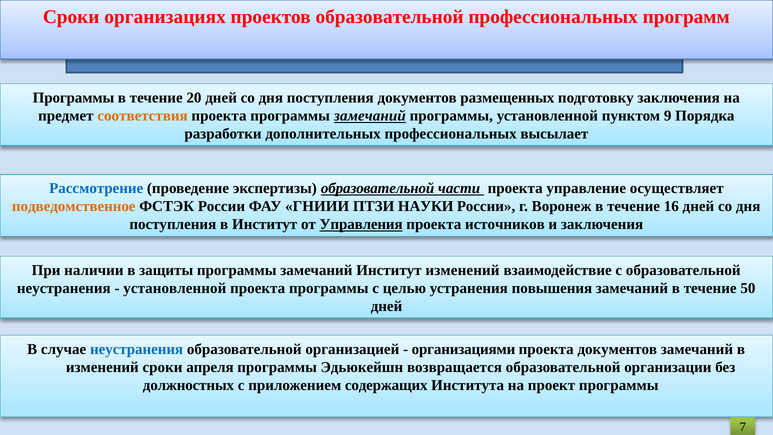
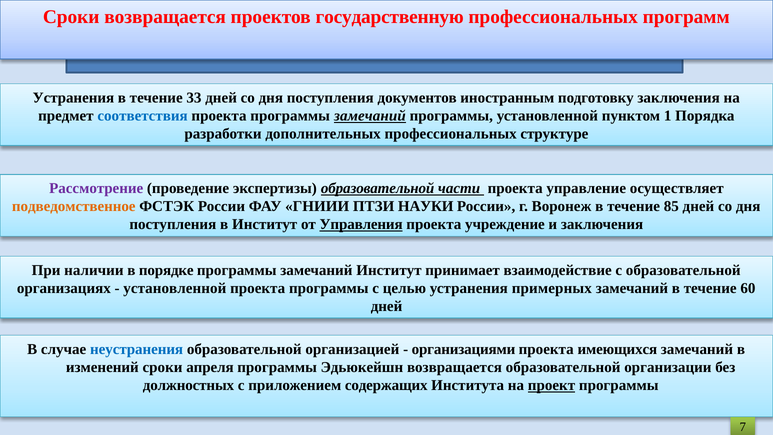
Сроки организациях: организациях -> возвращается
проектов образовательной: образовательной -> государственную
Программы at (73, 98): Программы -> Устранения
20: 20 -> 33
размещенных: размещенных -> иностранным
соответствия colour: orange -> blue
9: 9 -> 1
высылает: высылает -> структуре
Рассмотрение colour: blue -> purple
16: 16 -> 85
источников: источников -> учреждение
защиты: защиты -> порядке
Институт изменений: изменений -> принимает
неустранения at (64, 288): неустранения -> организациях
повышения: повышения -> примерных
50: 50 -> 60
проекта документов: документов -> имеющихся
проект underline: none -> present
